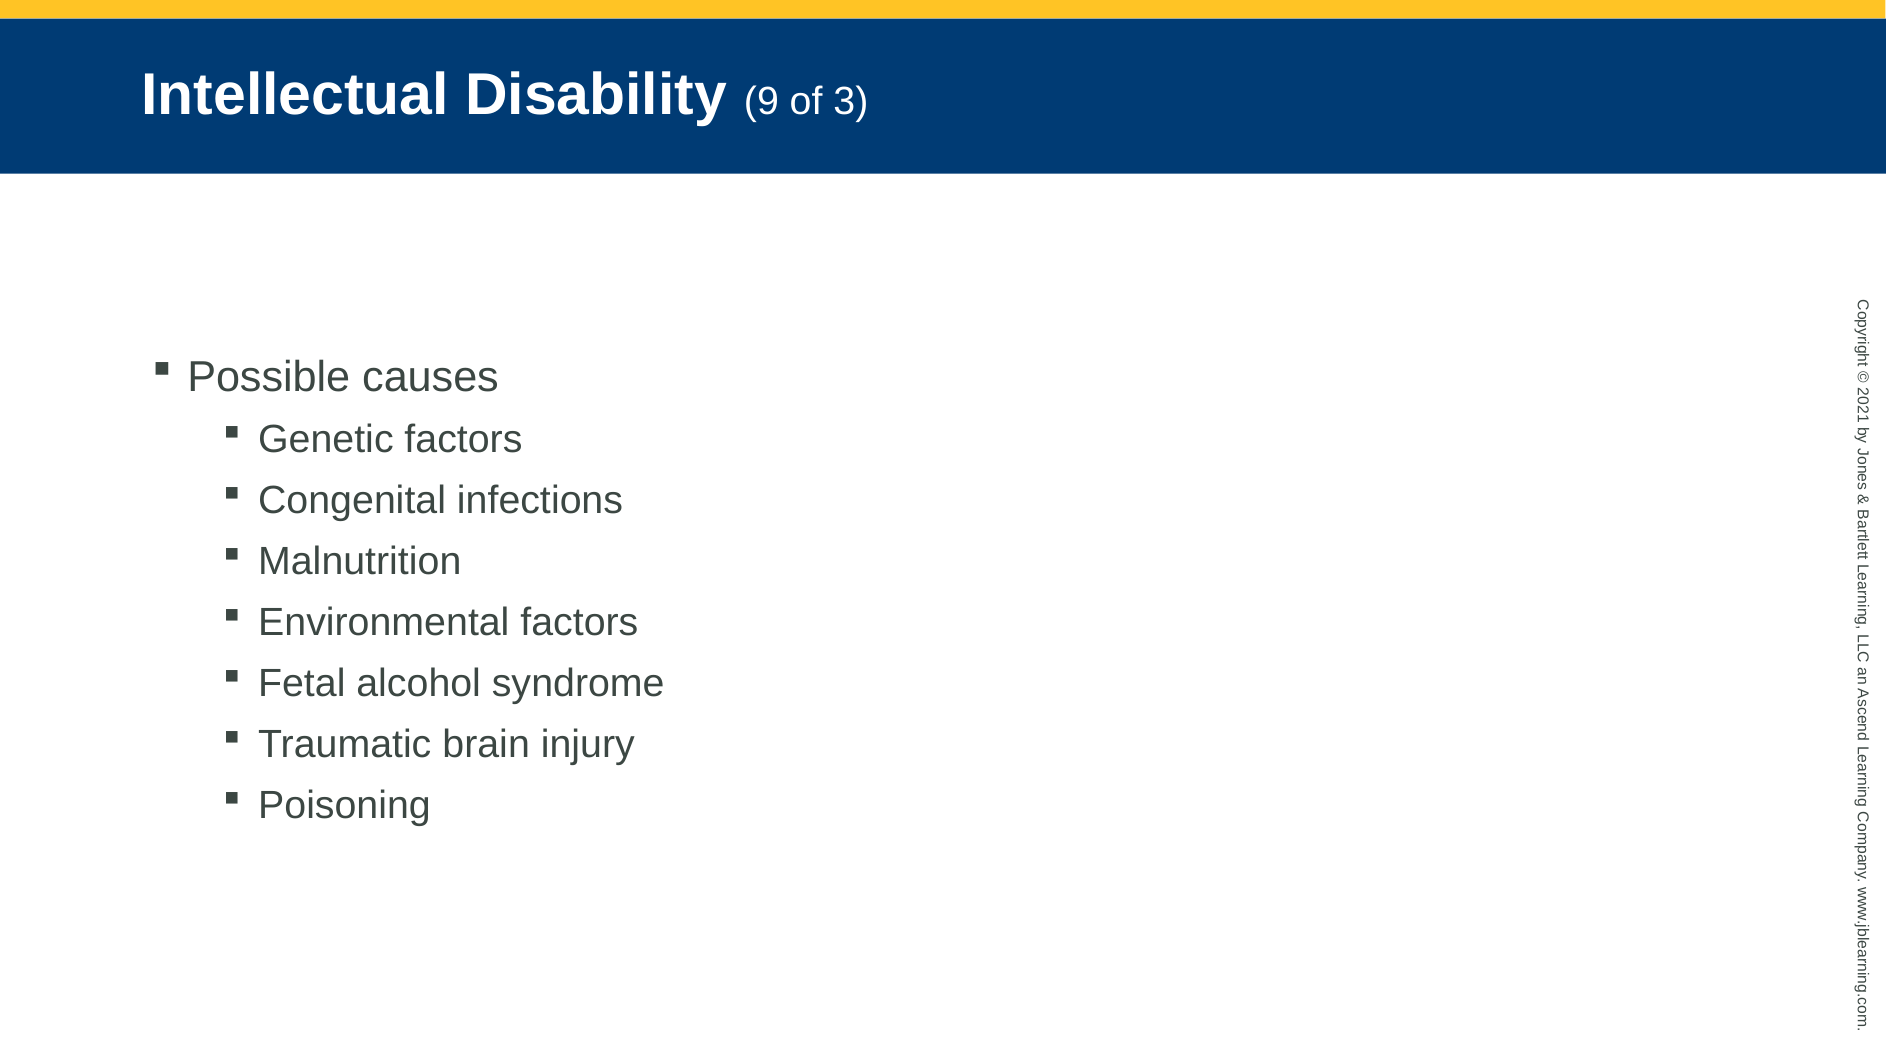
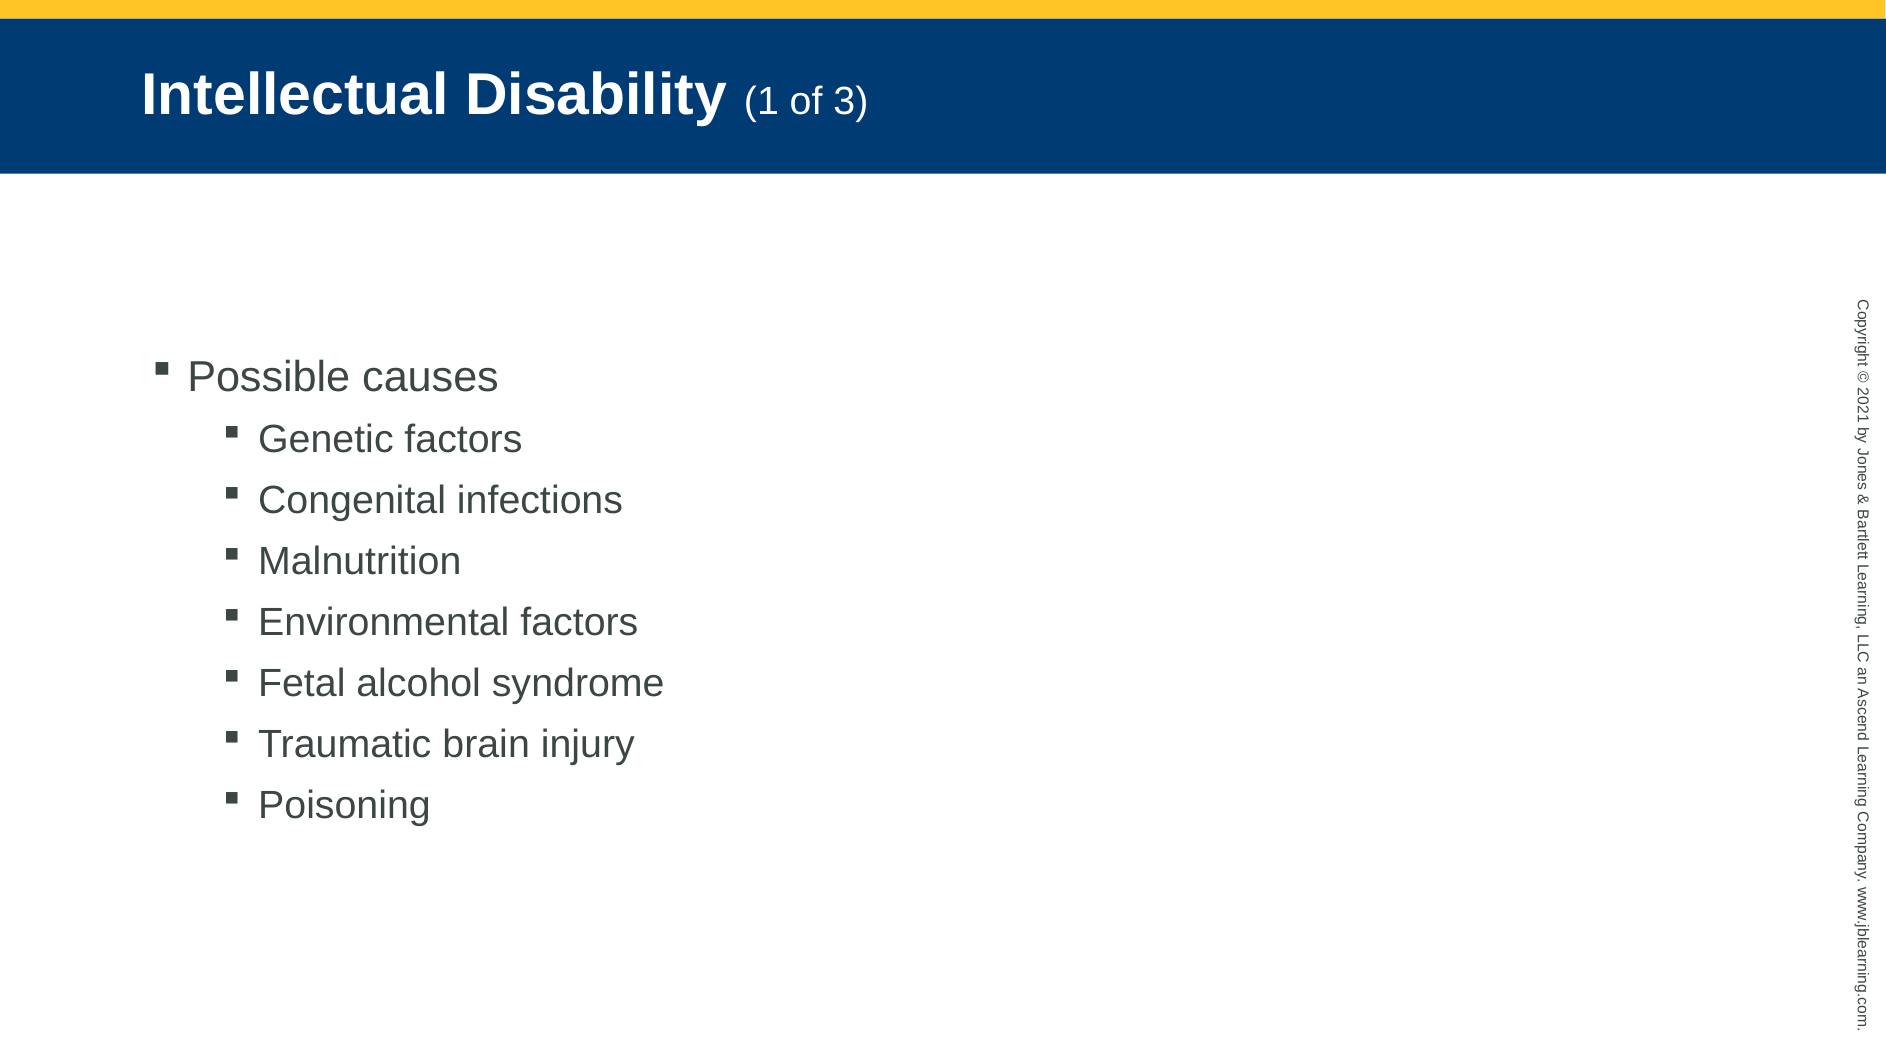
Disability 9: 9 -> 1
